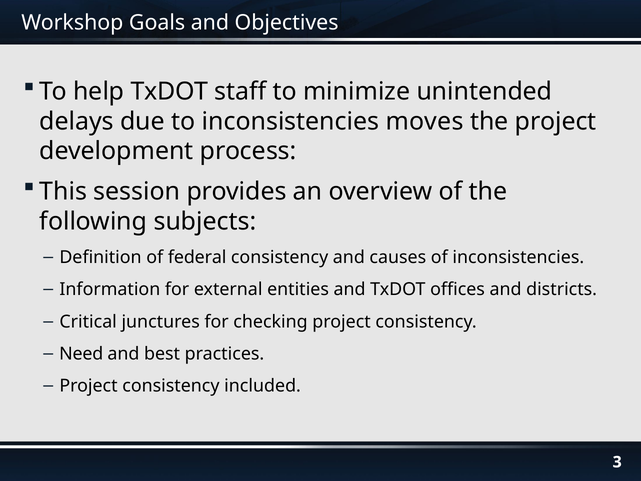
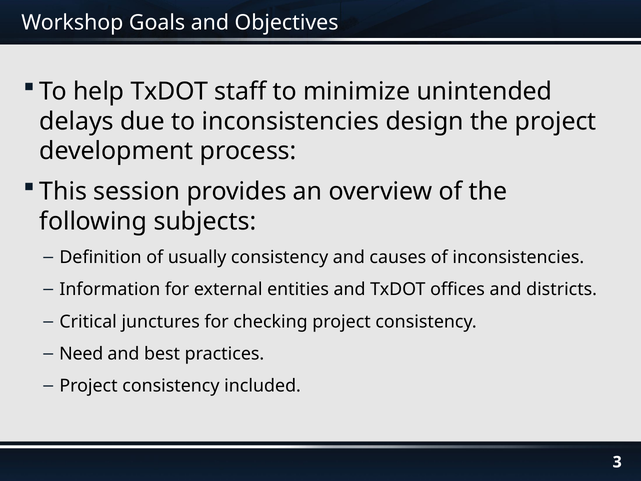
moves: moves -> design
federal: federal -> usually
